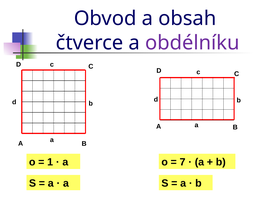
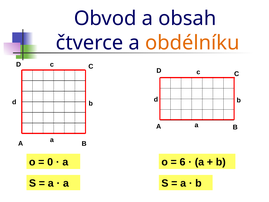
obdélníku colour: purple -> orange
1: 1 -> 0
7: 7 -> 6
